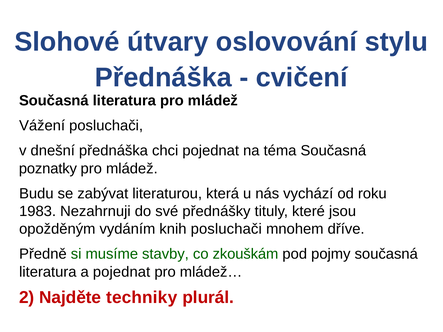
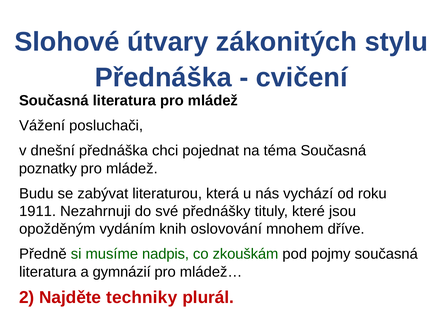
oslovování: oslovování -> zákonitých
1983: 1983 -> 1911
knih posluchači: posluchači -> oslovování
stavby: stavby -> nadpis
a pojednat: pojednat -> gymnázií
